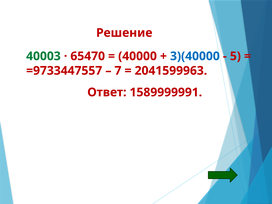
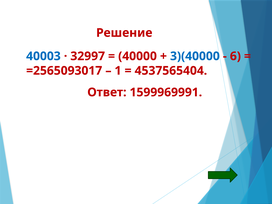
40003 colour: green -> blue
65470: 65470 -> 32997
5: 5 -> 6
=9733447557: =9733447557 -> =2565093017
7: 7 -> 1
2041599963: 2041599963 -> 4537565404
1589999991: 1589999991 -> 1599969991
